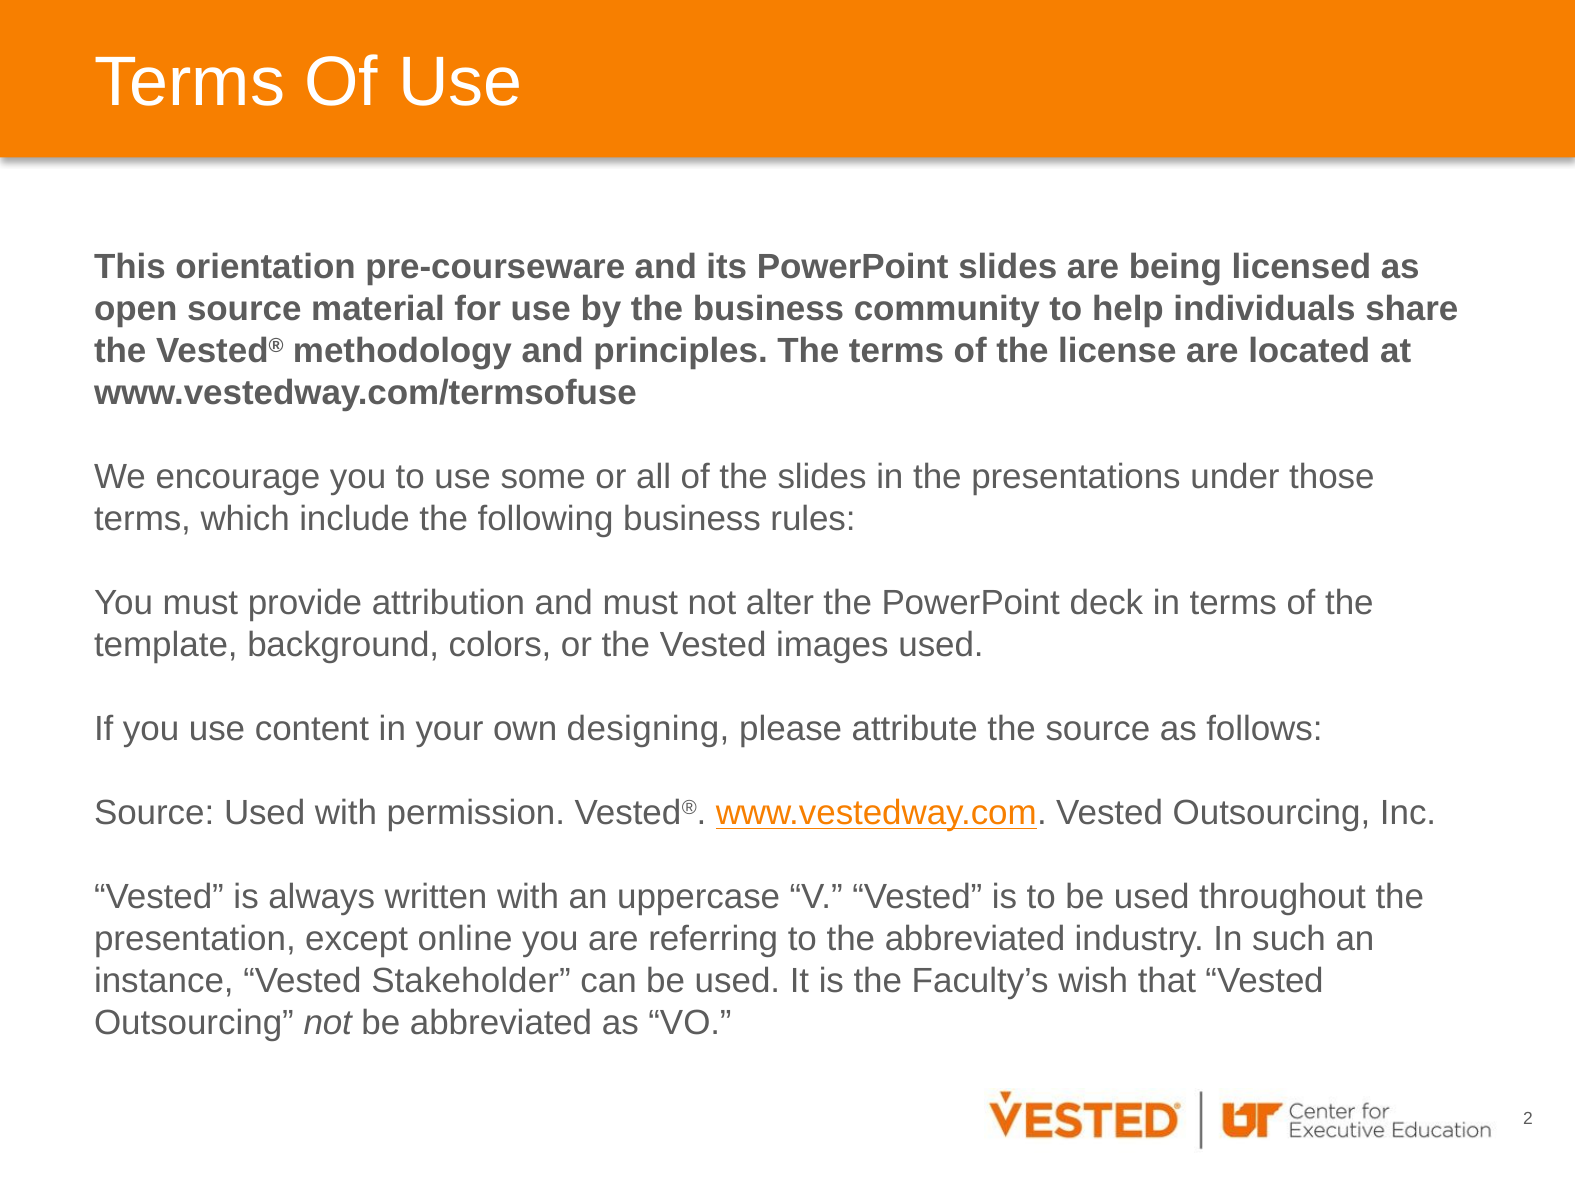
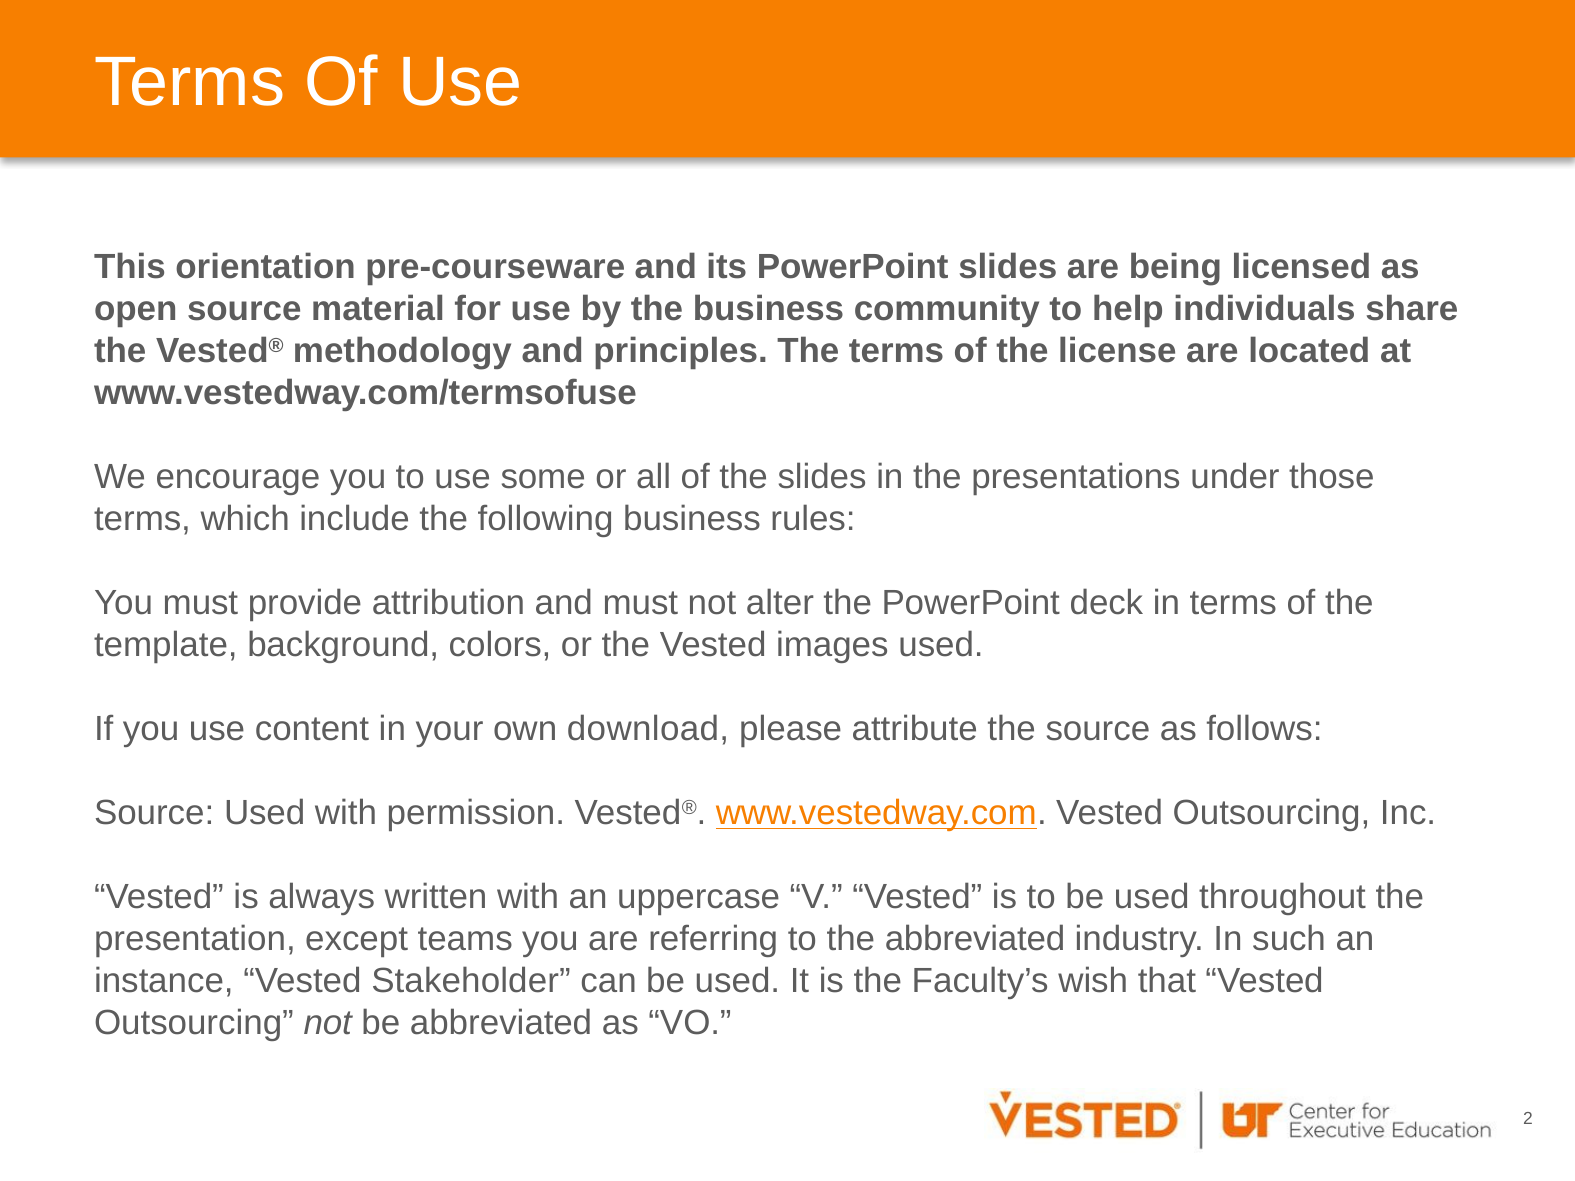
designing: designing -> download
online: online -> teams
